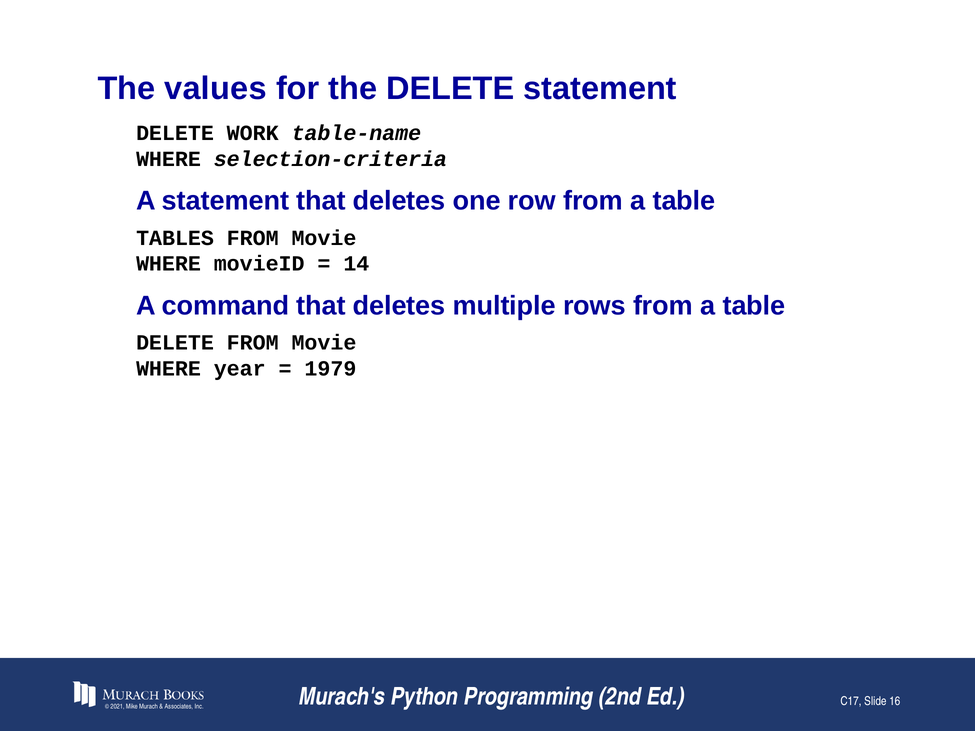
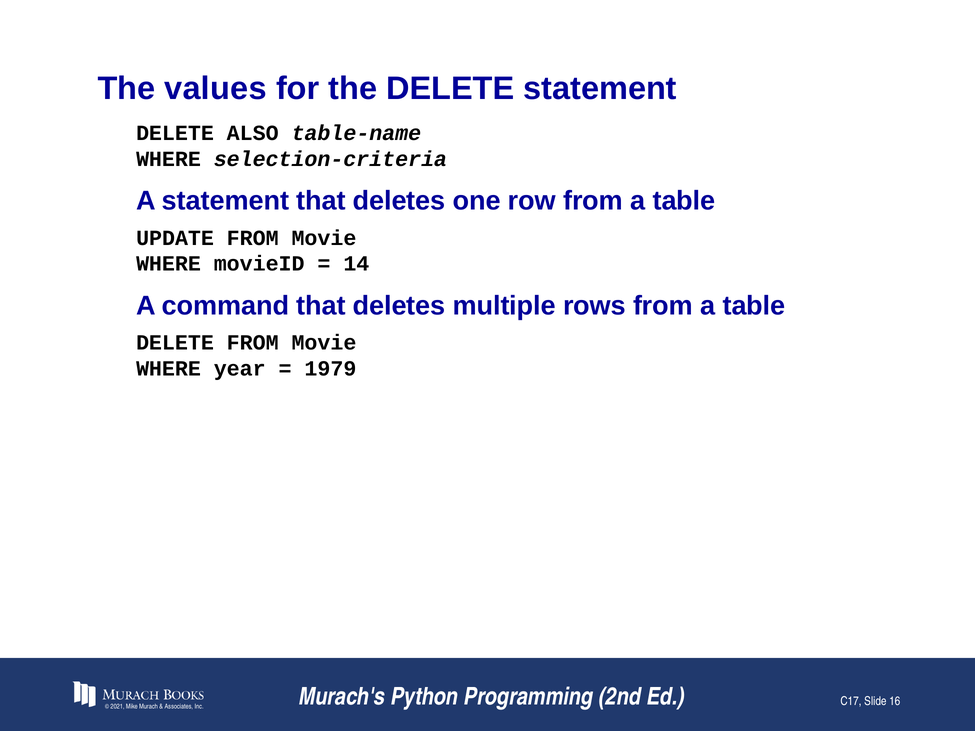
WORK: WORK -> ALSO
TABLES: TABLES -> UPDATE
